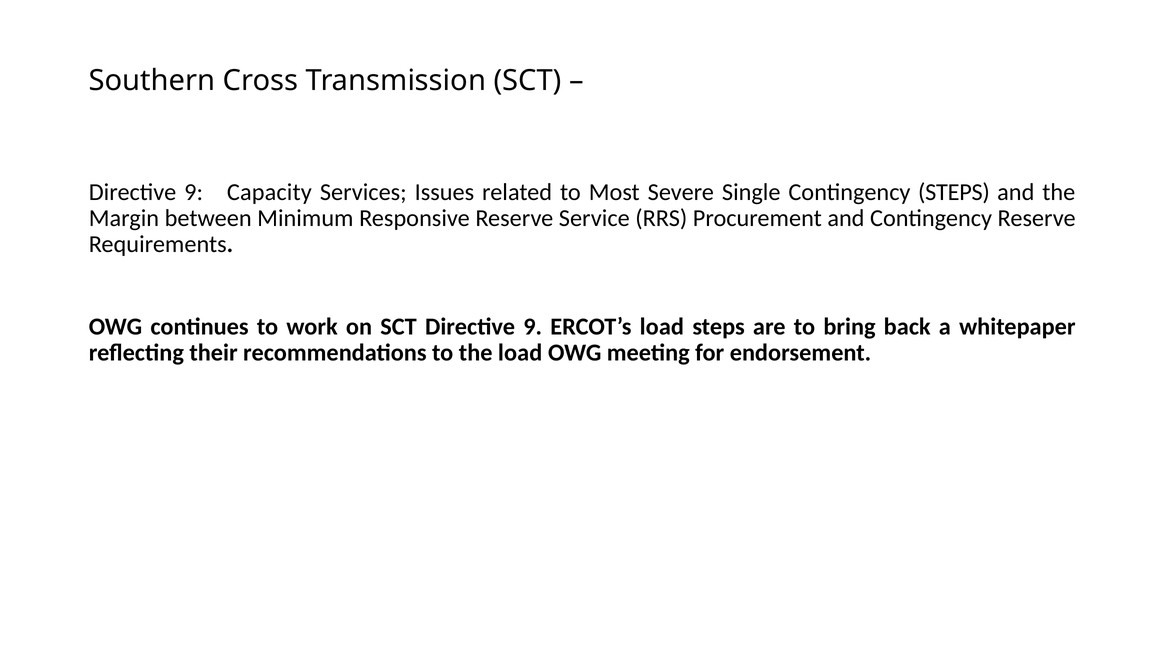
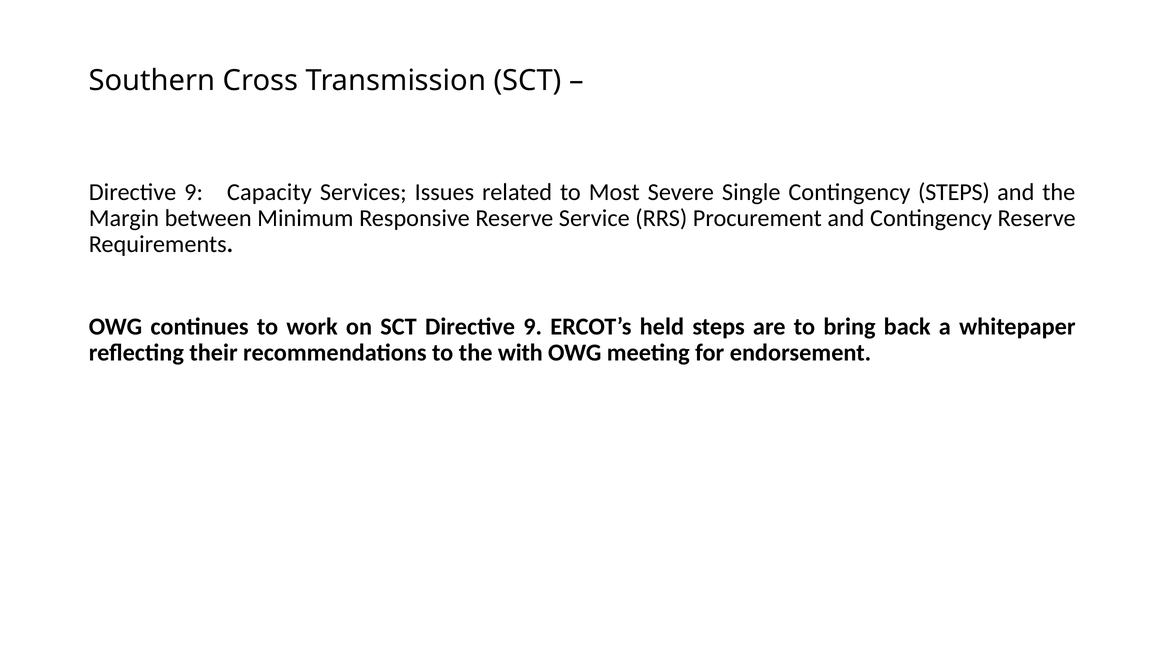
ERCOT’s load: load -> held
the load: load -> with
